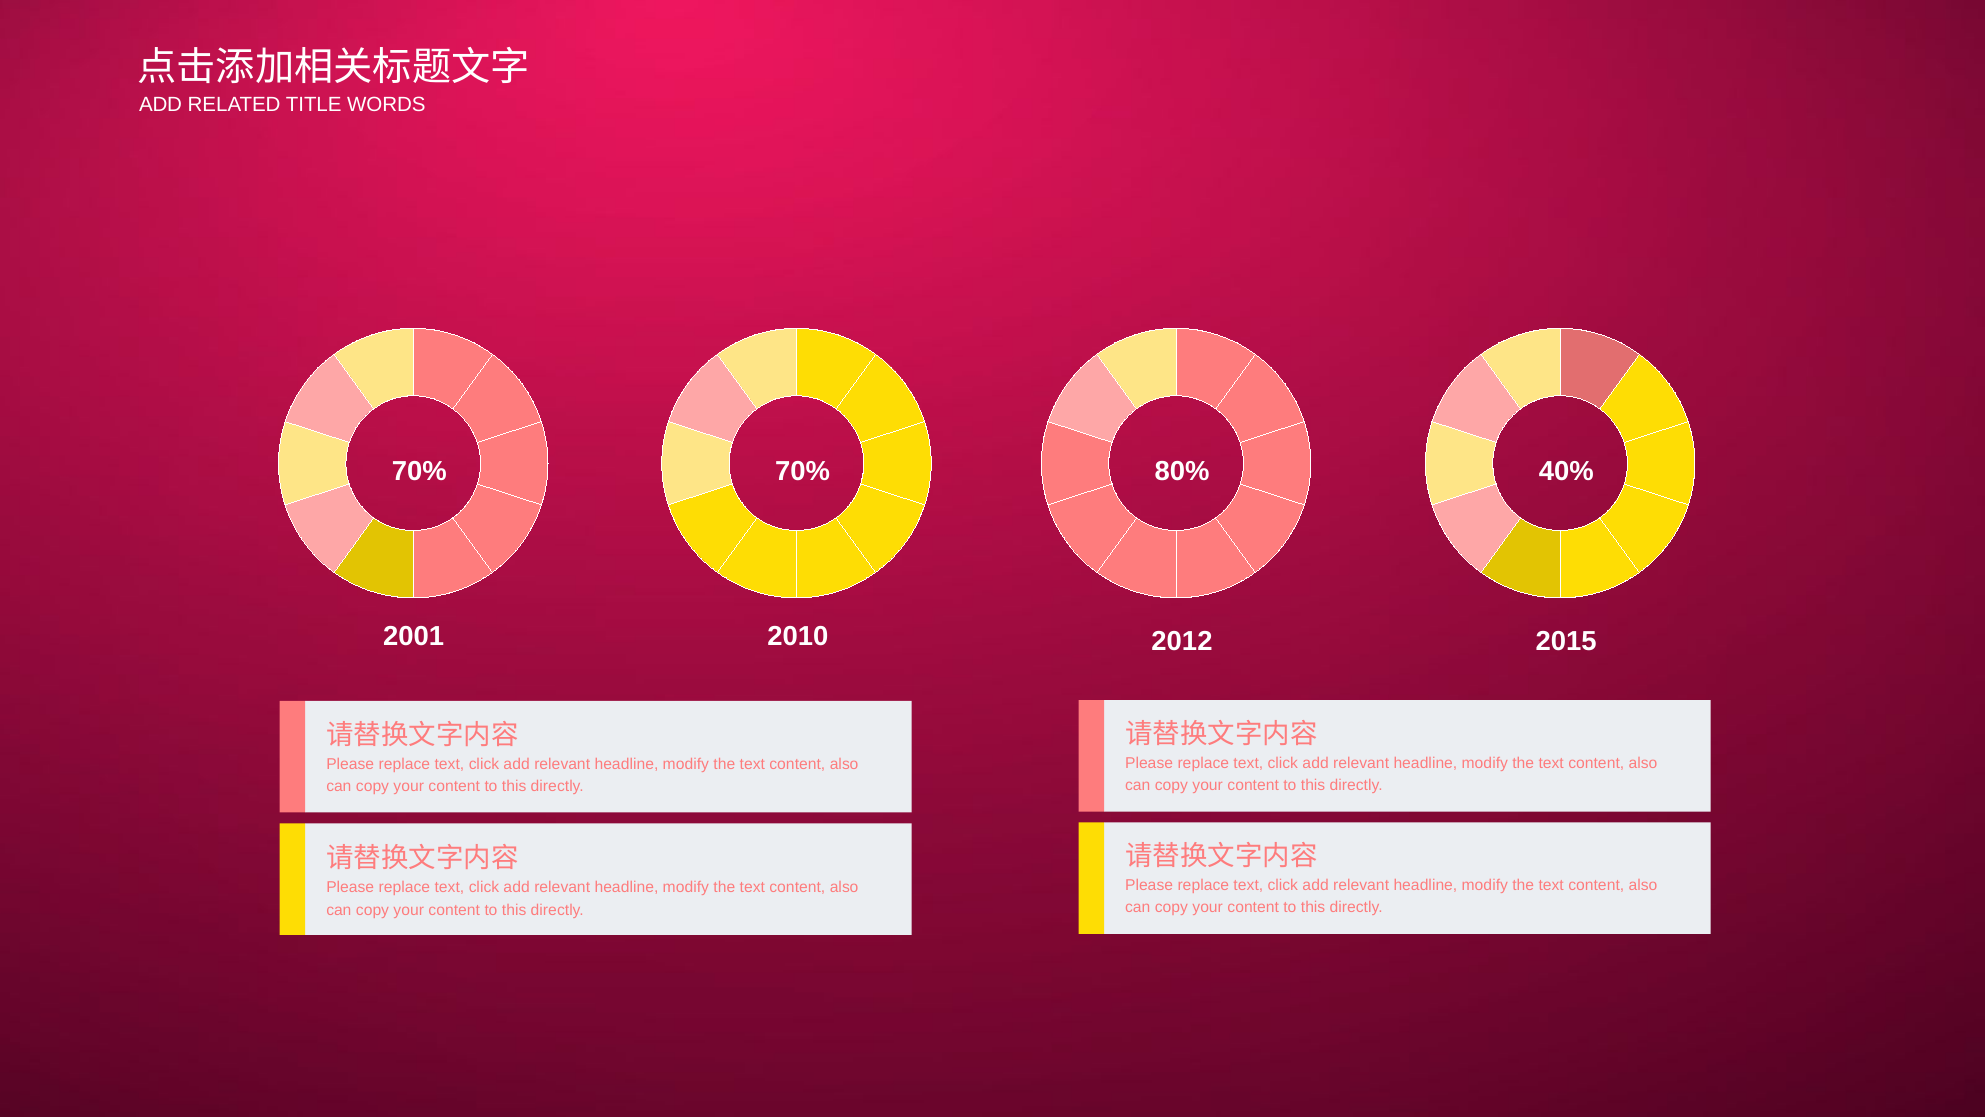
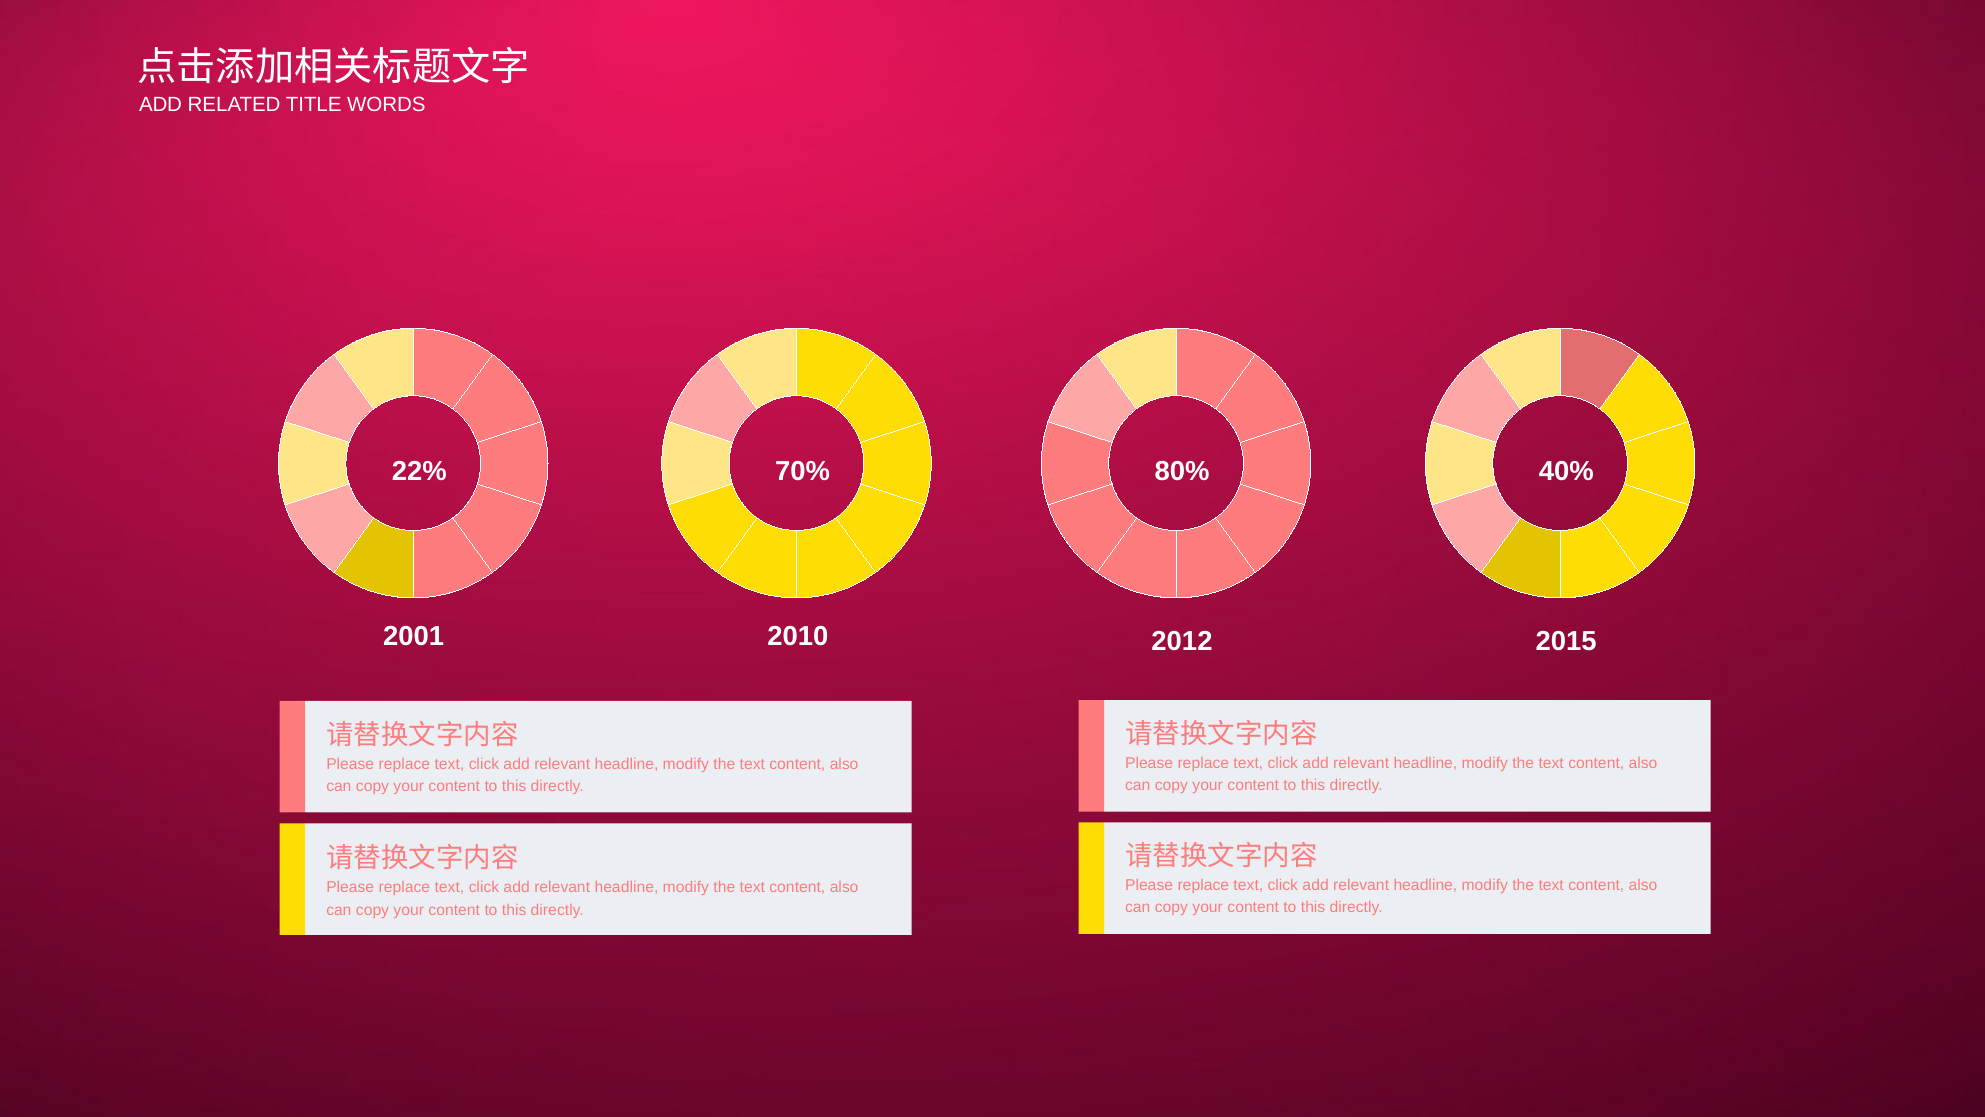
70% at (419, 472): 70% -> 22%
